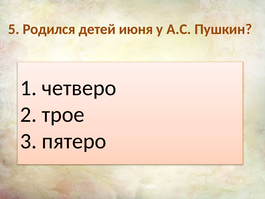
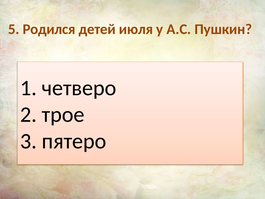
июня: июня -> июля
